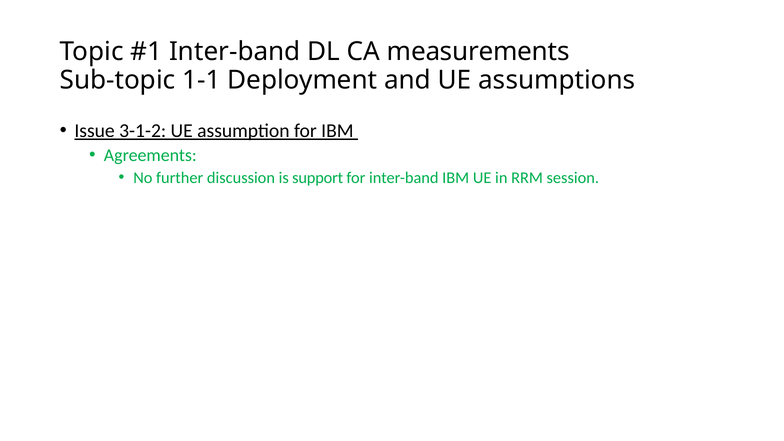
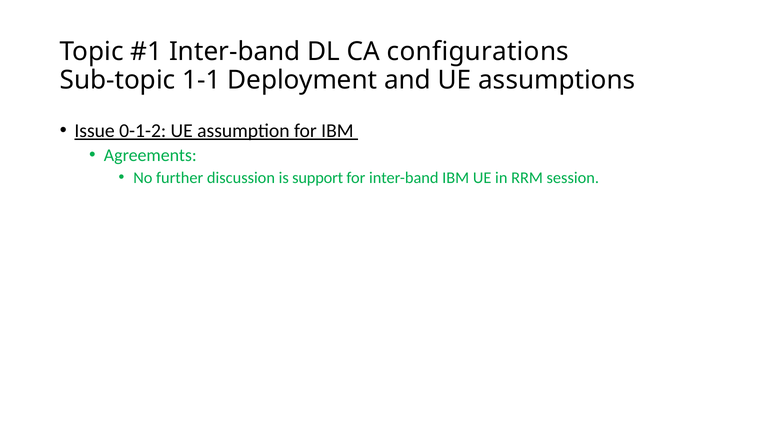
measurements: measurements -> configurations
3-1-2: 3-1-2 -> 0-1-2
